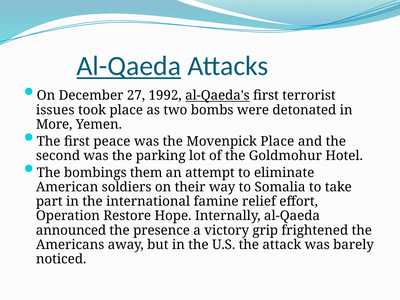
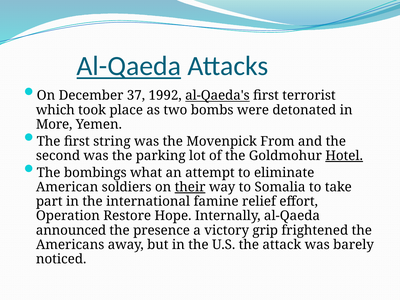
27: 27 -> 37
issues: issues -> which
peace: peace -> string
Movenpick Place: Place -> From
Hotel underline: none -> present
them: them -> what
their underline: none -> present
